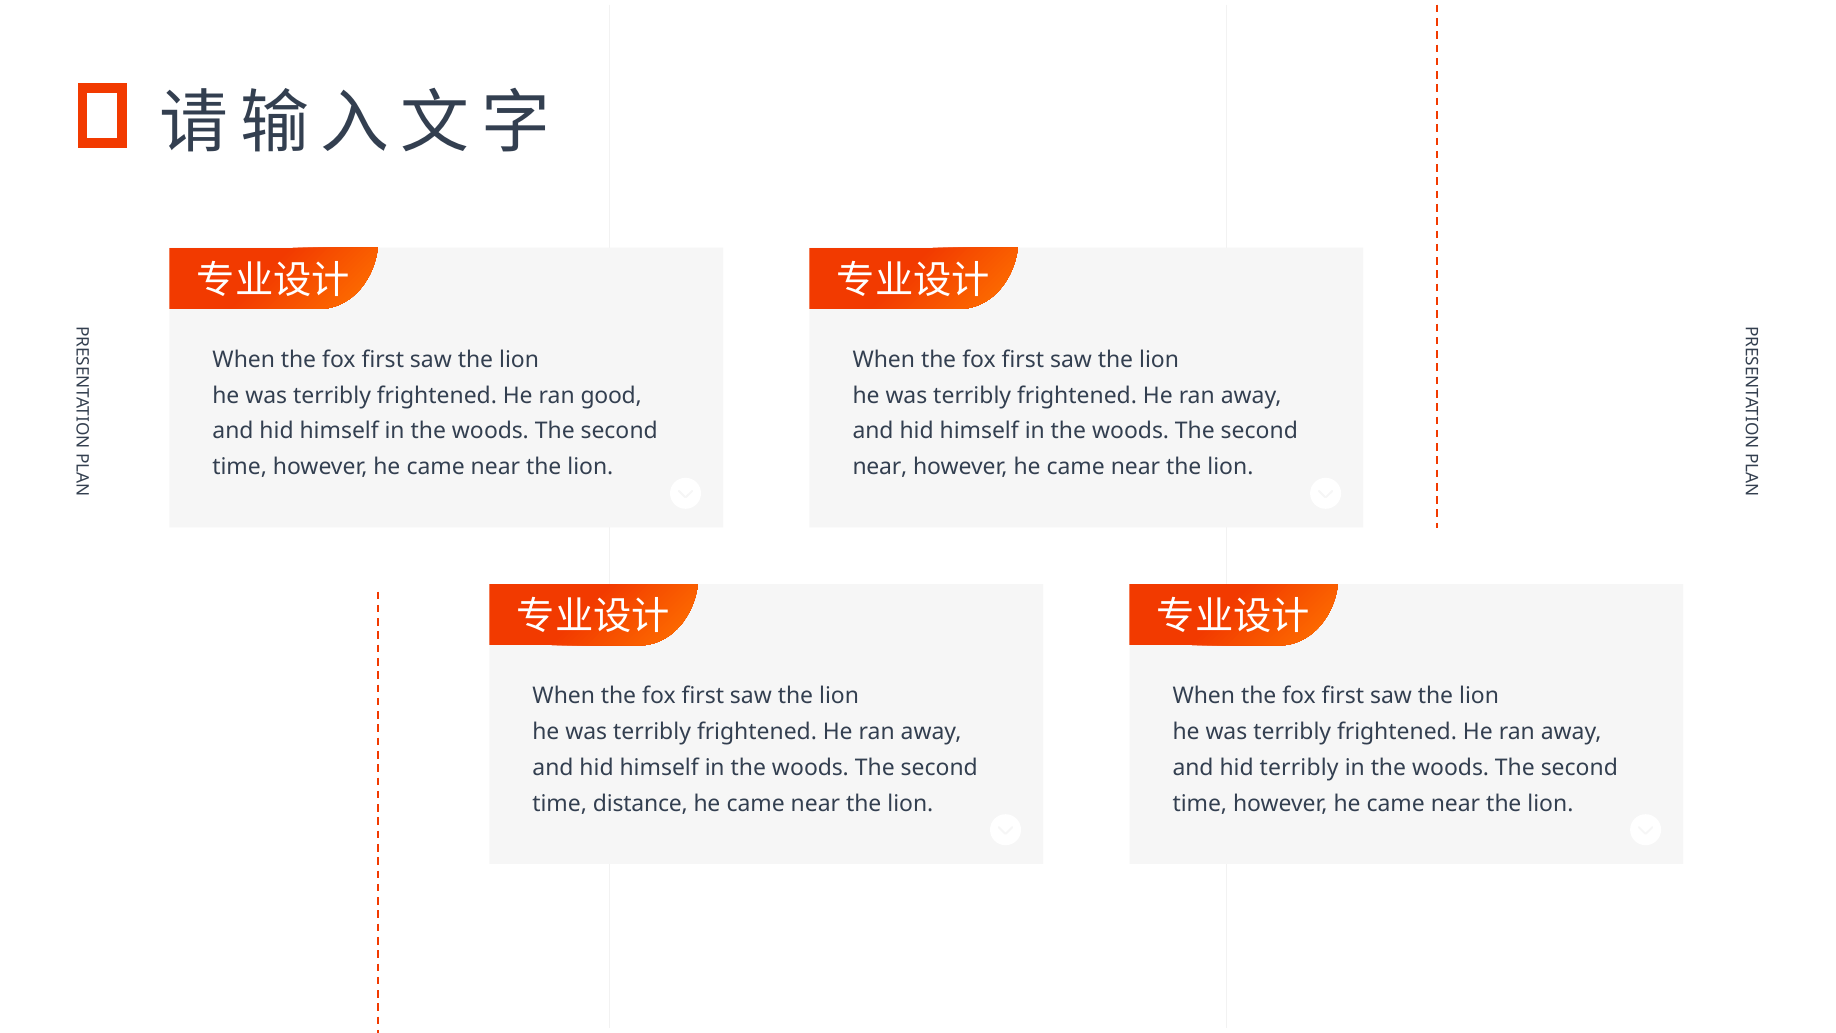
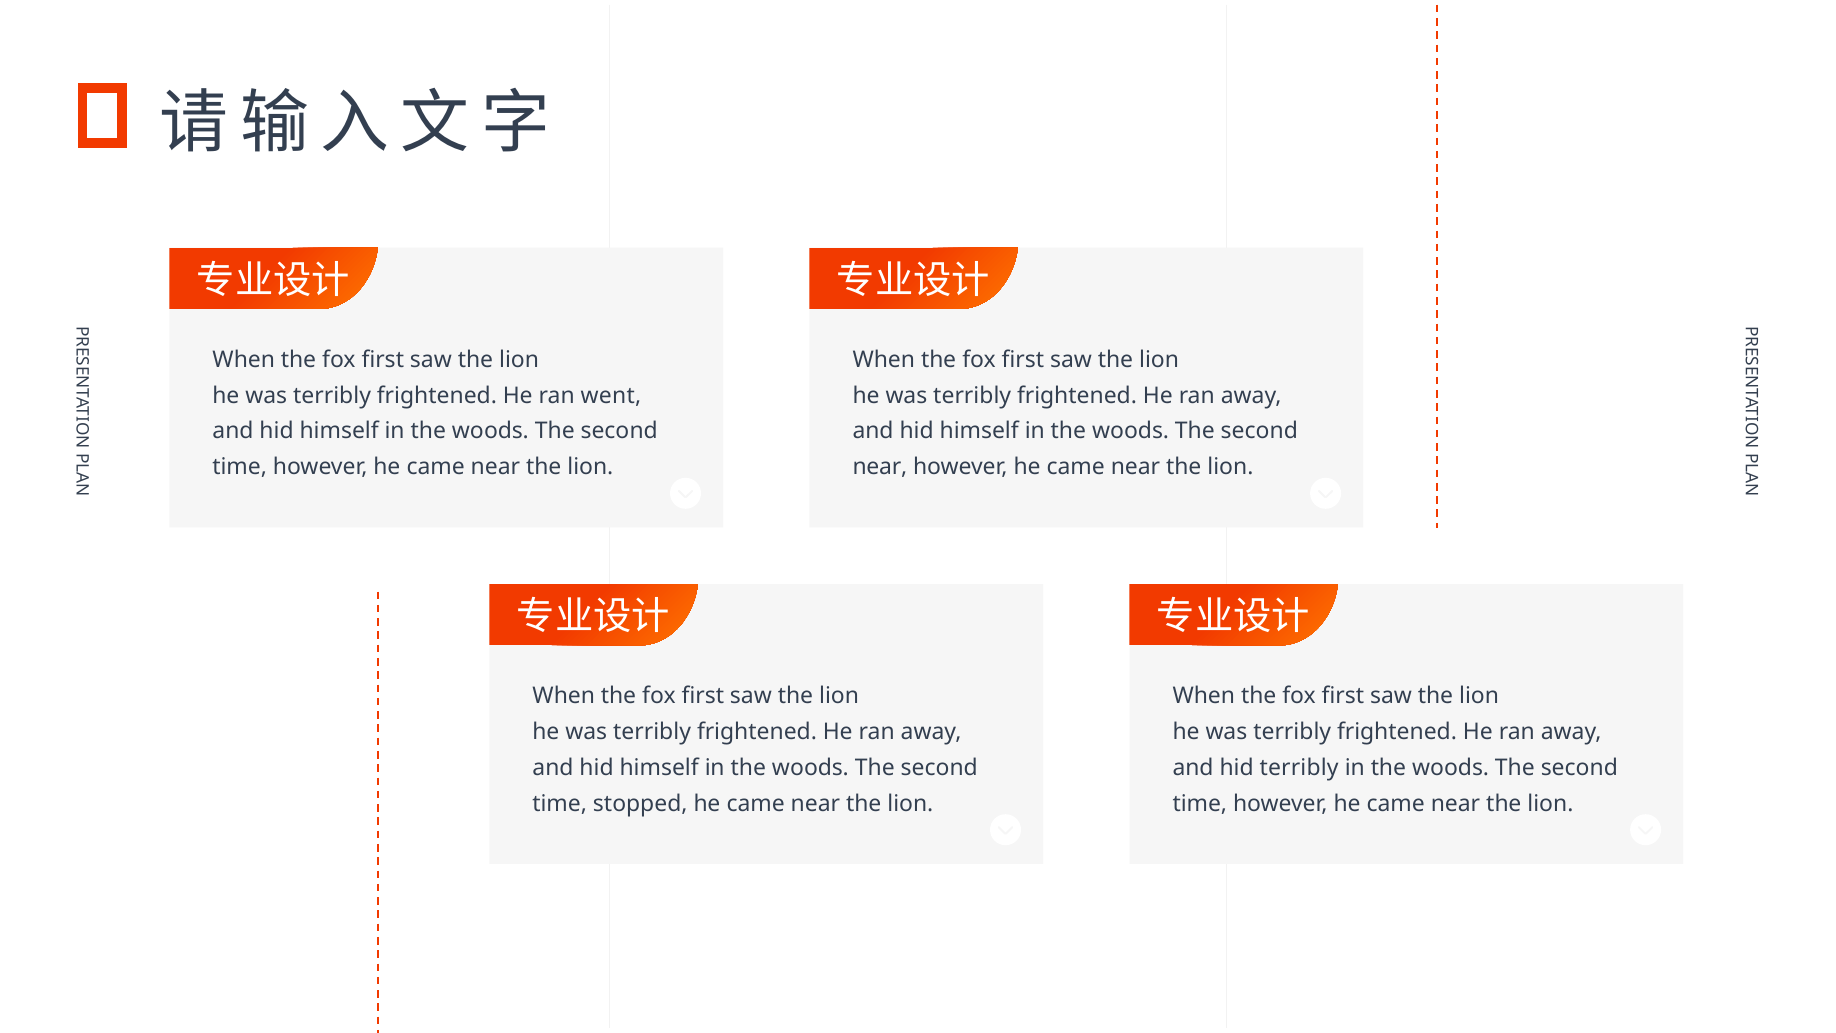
good: good -> went
distance: distance -> stopped
